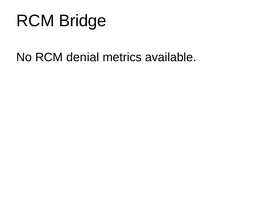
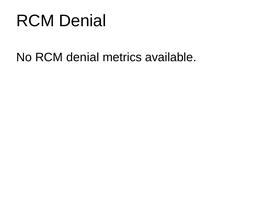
Bridge at (83, 21): Bridge -> Denial
